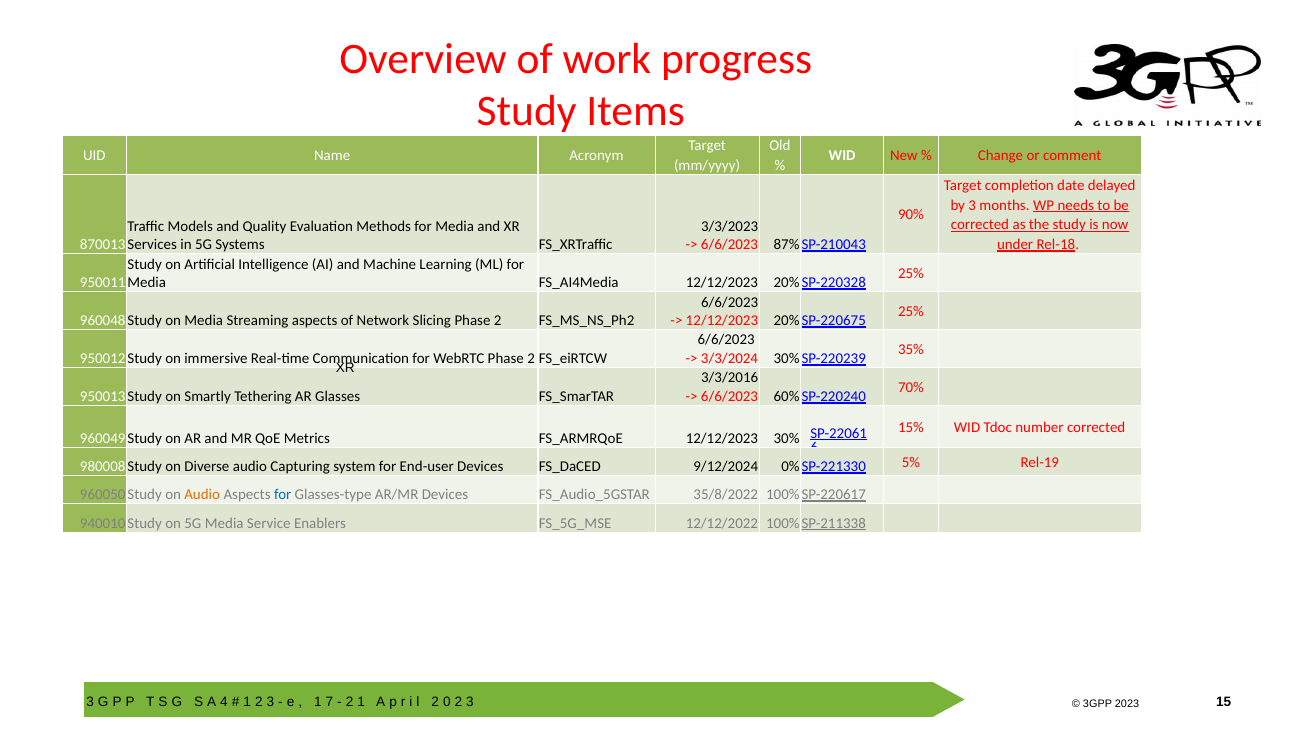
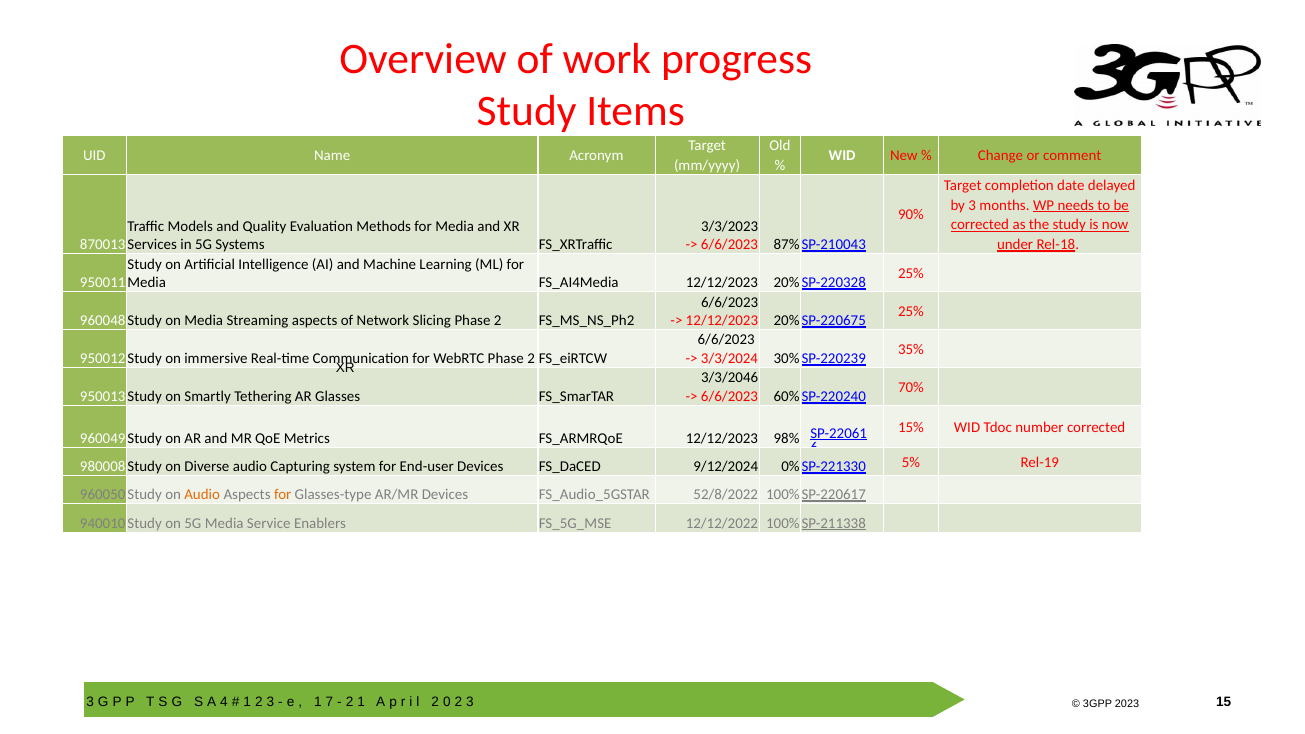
3/3/2016: 3/3/2016 -> 3/3/2046
30%: 30% -> 98%
for at (283, 495) colour: blue -> orange
35/8/2022: 35/8/2022 -> 52/8/2022
